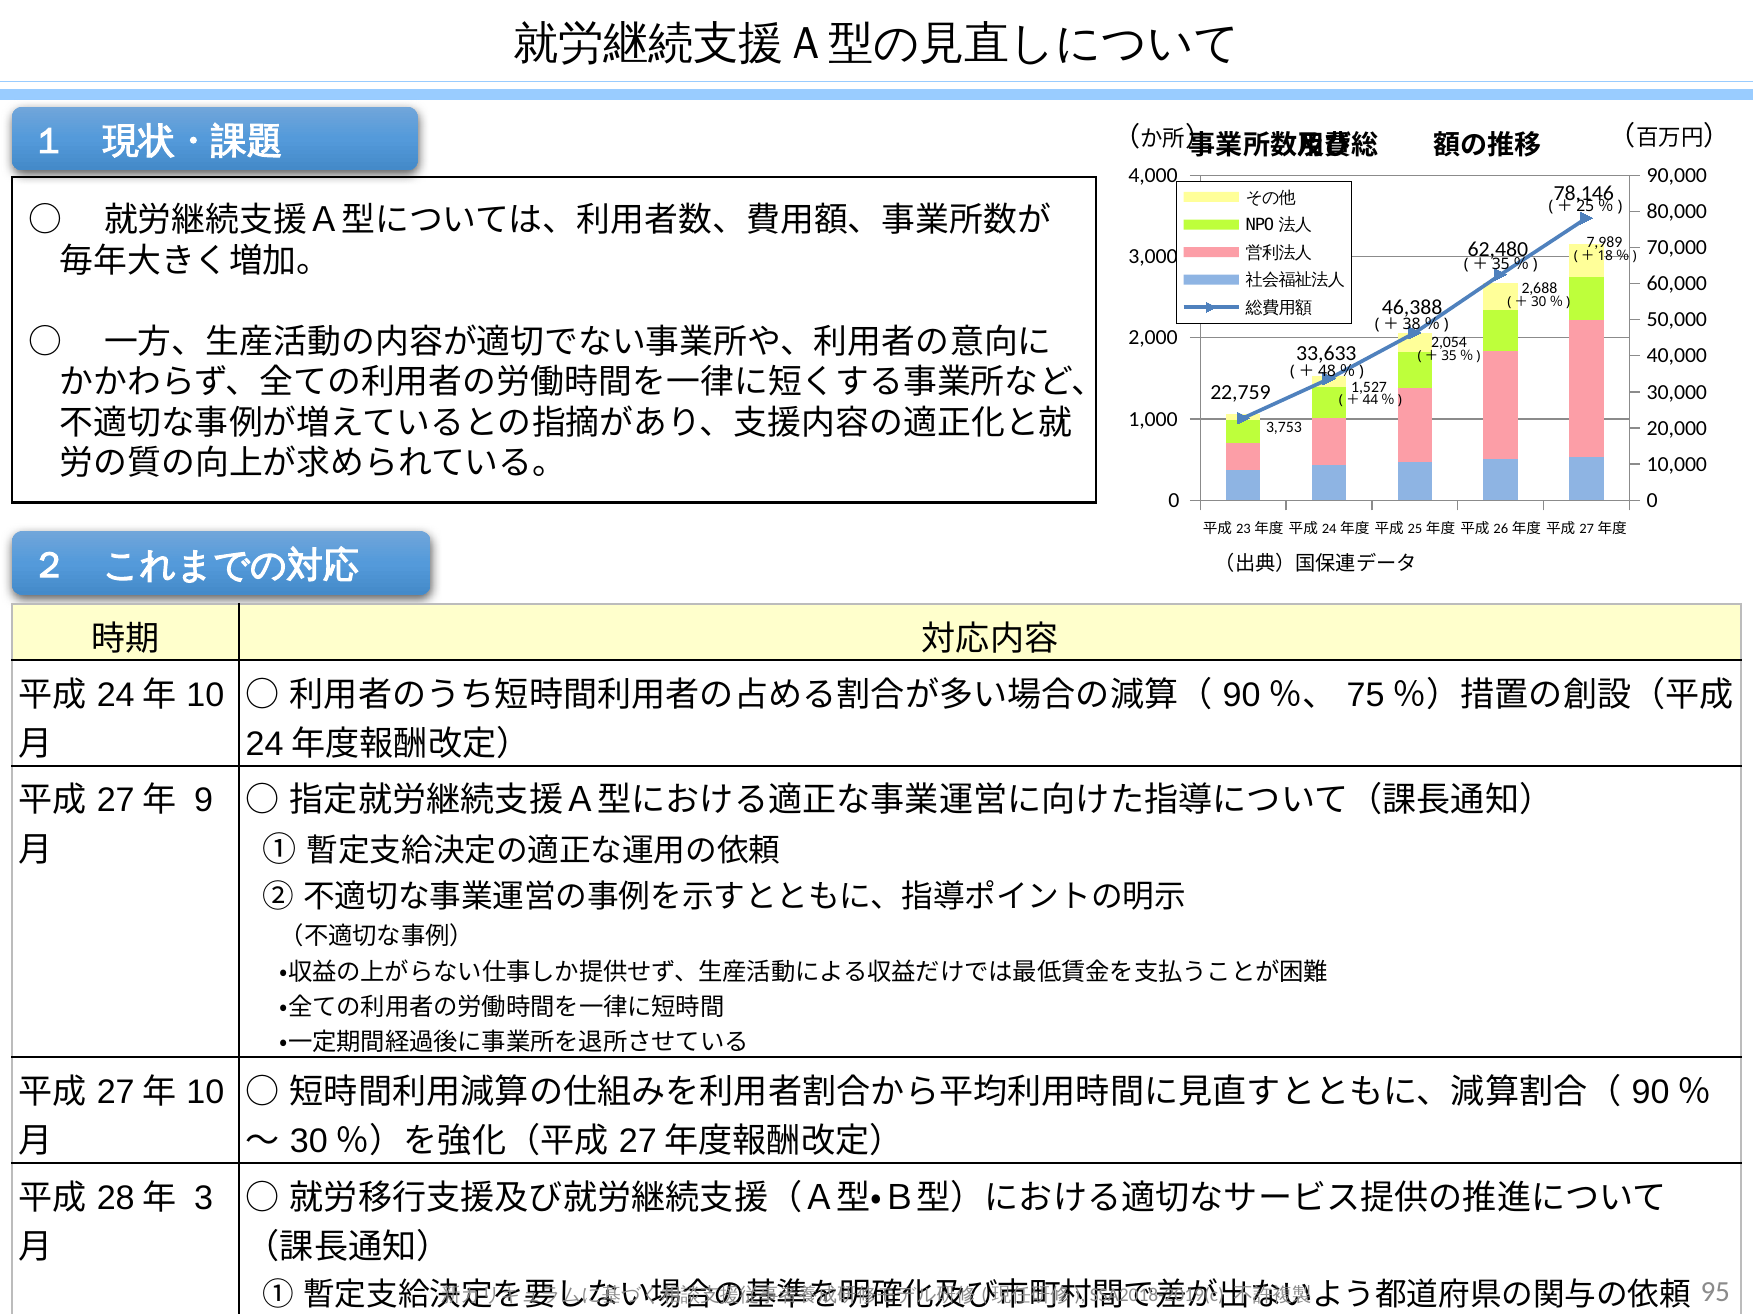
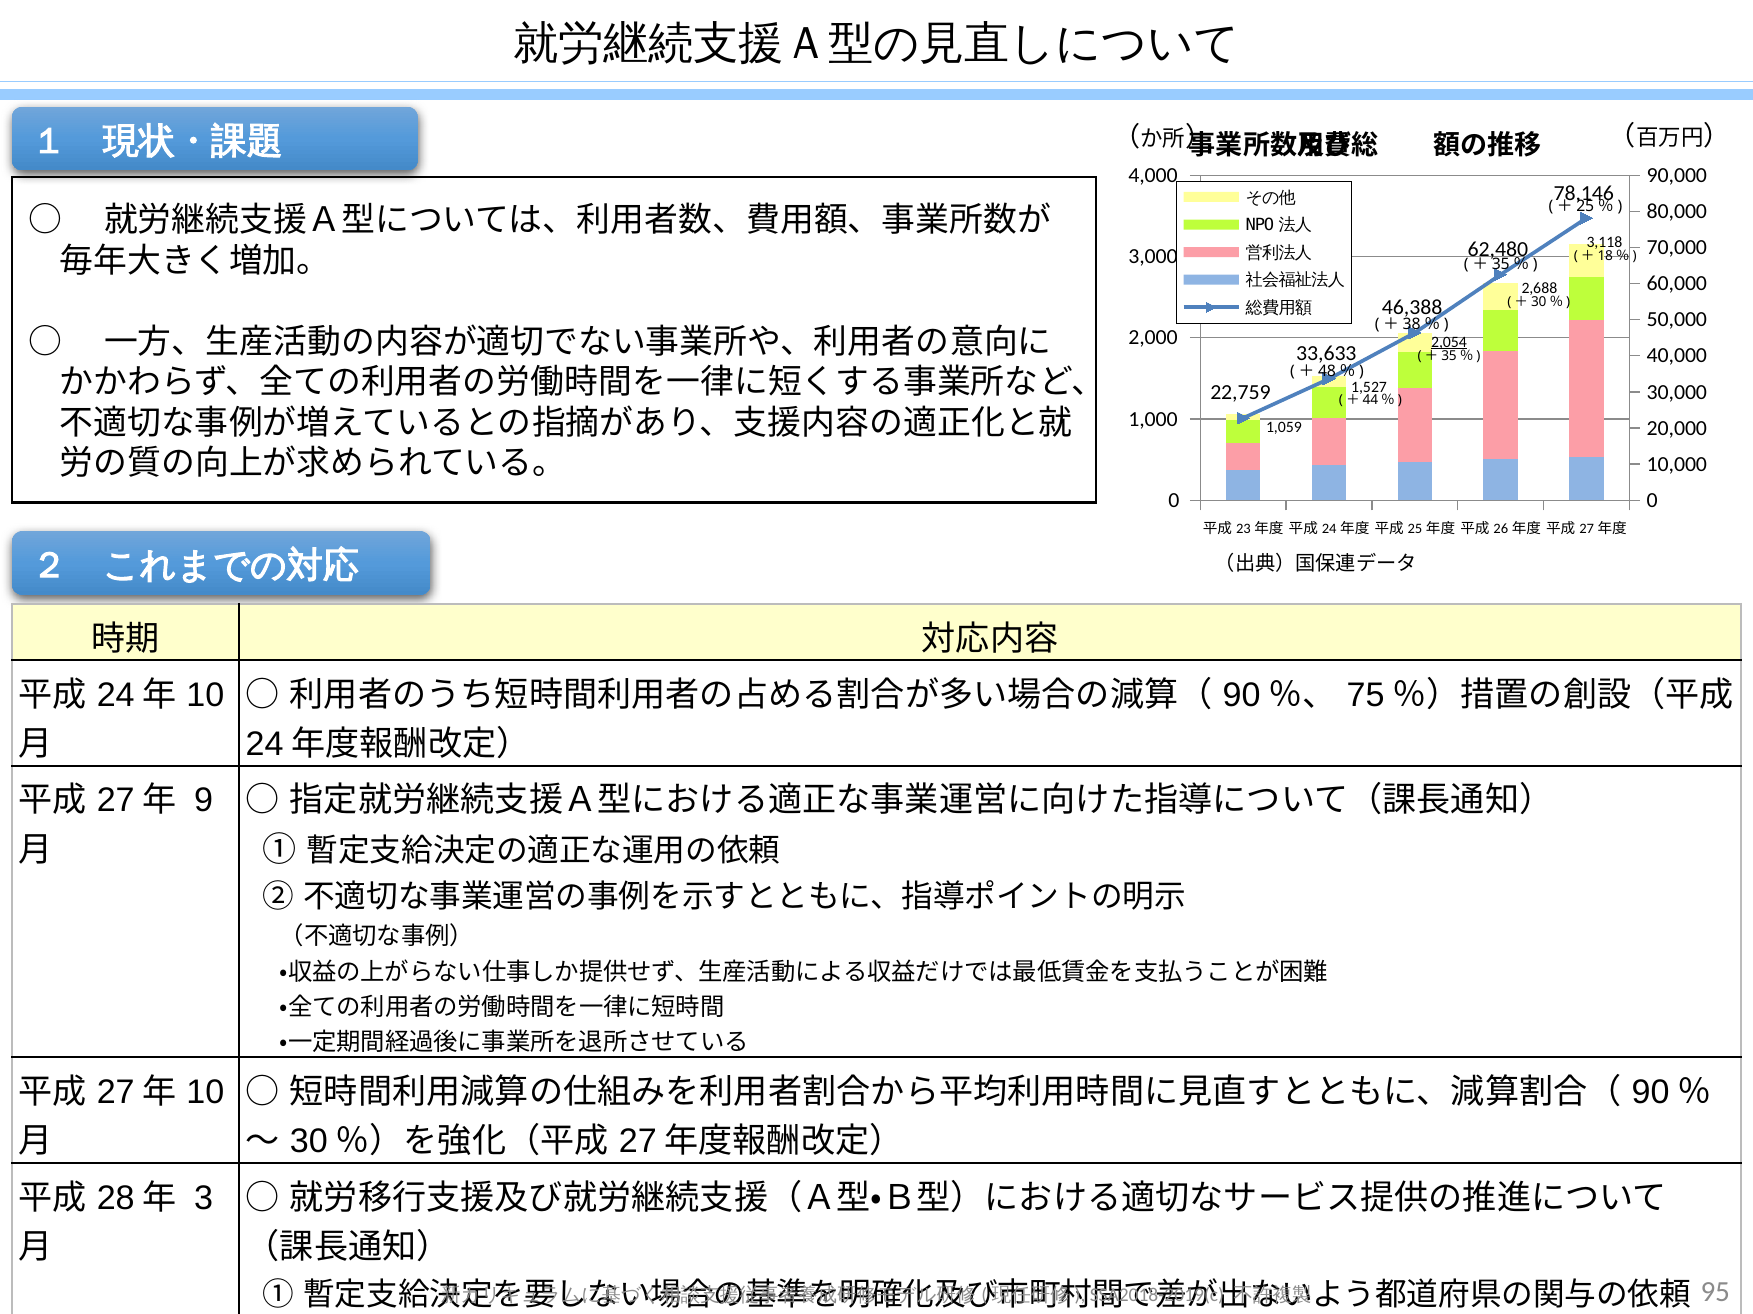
7,989: 7,989 -> 3,118
2,054 underline: none -> present
3,753: 3,753 -> 1,059
